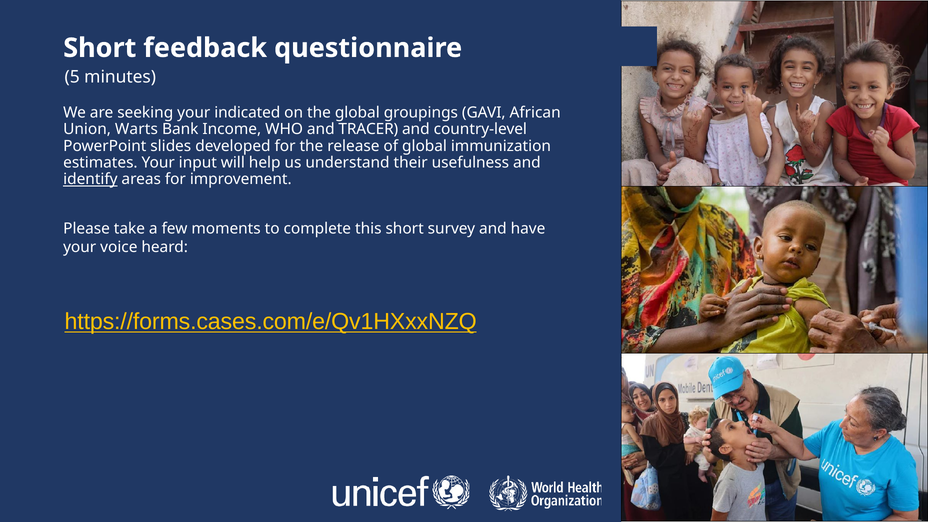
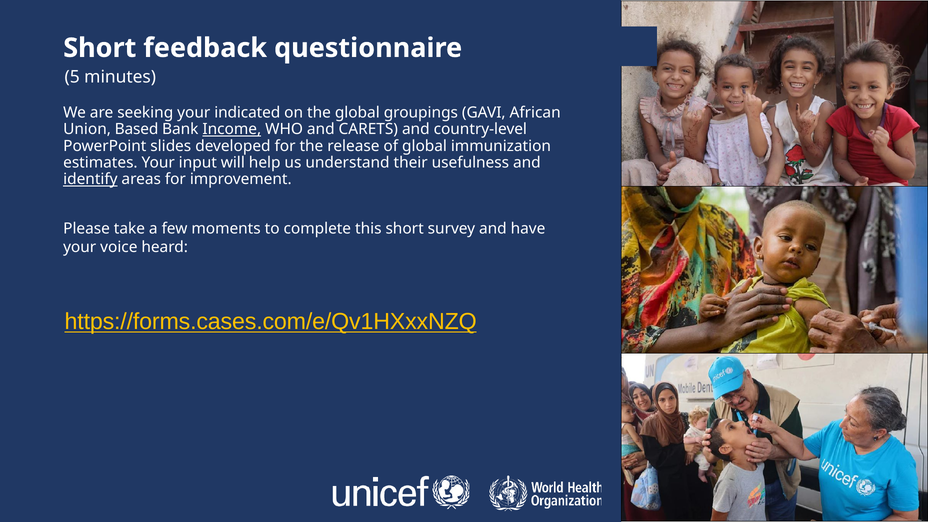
Warts: Warts -> Based
Income underline: none -> present
TRACER: TRACER -> CARETS
